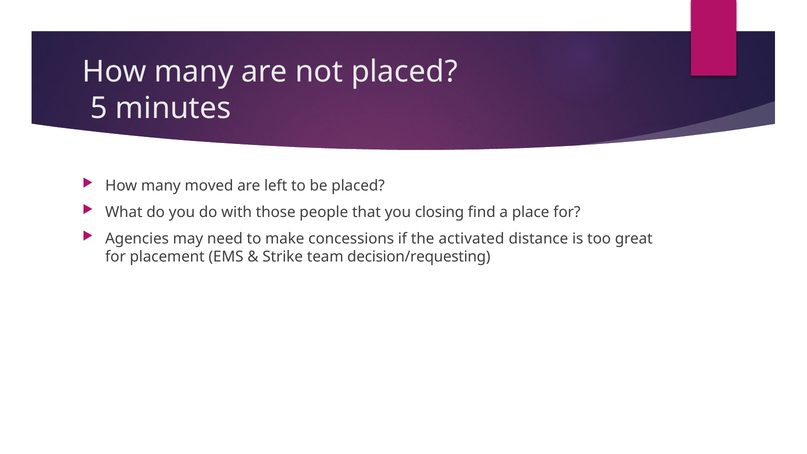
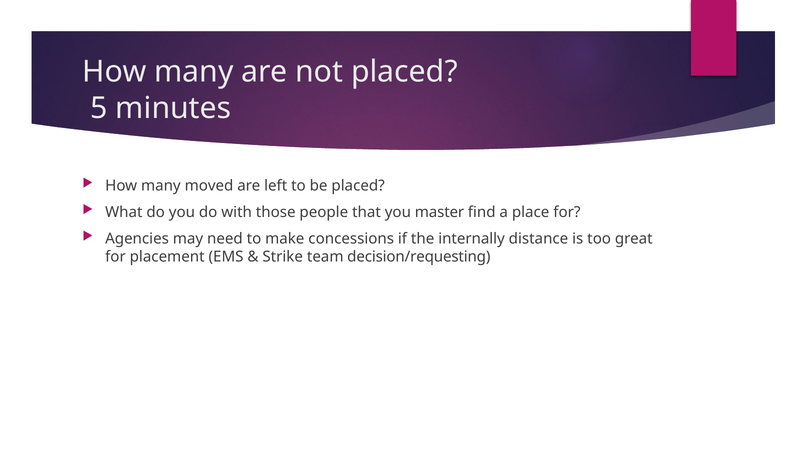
closing: closing -> master
activated: activated -> internally
